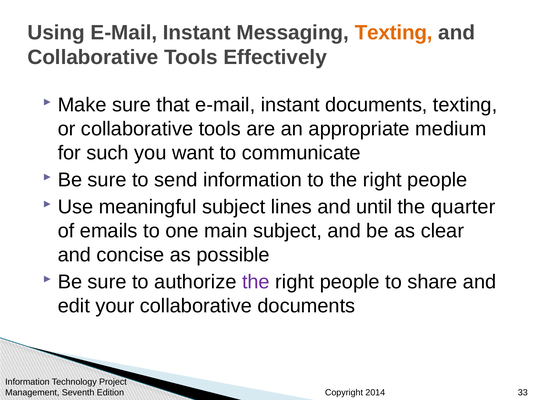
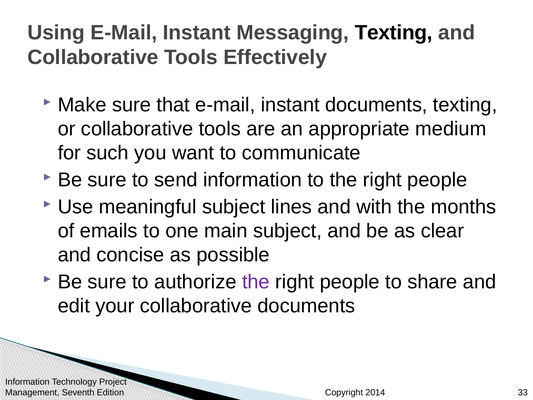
Texting at (394, 33) colour: orange -> black
until: until -> with
quarter: quarter -> months
